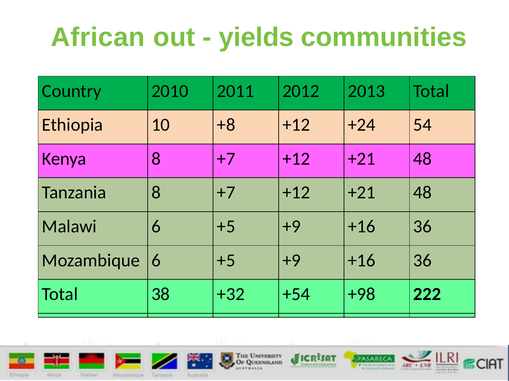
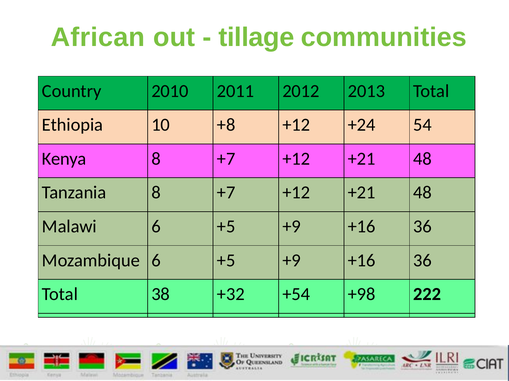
yields: yields -> tillage
